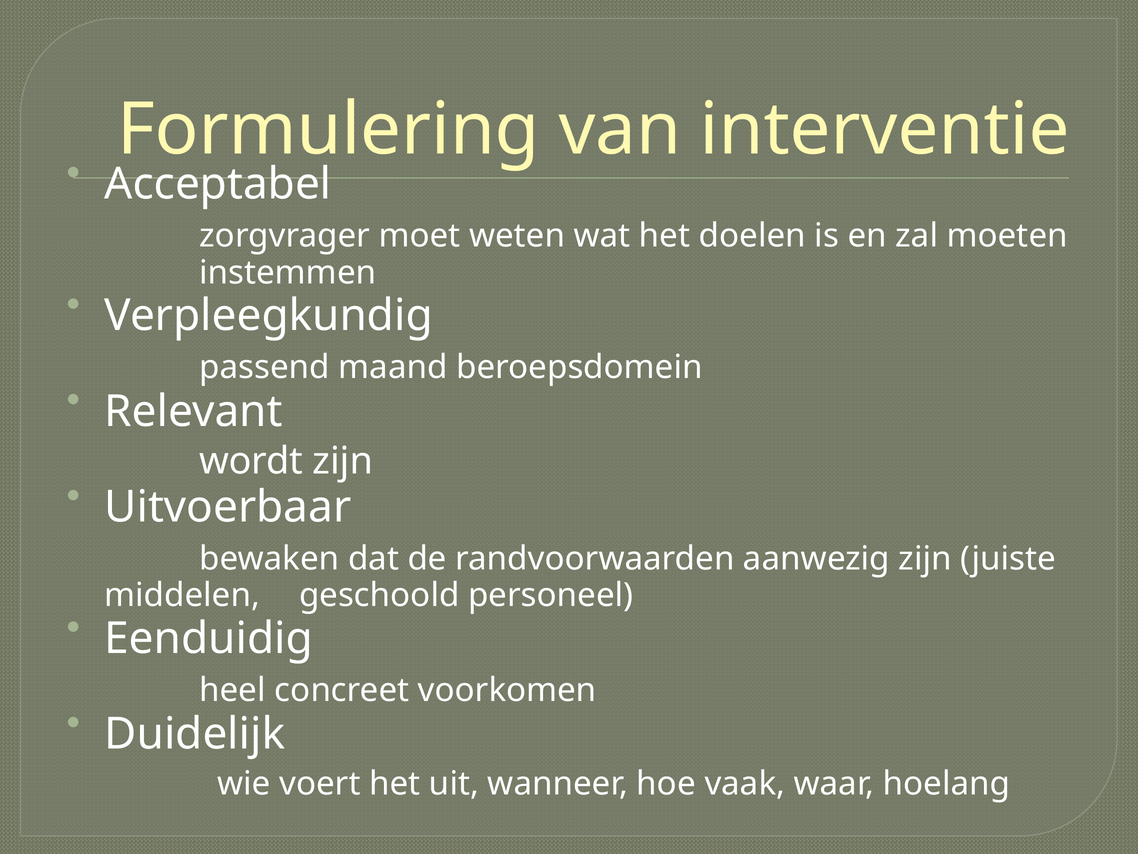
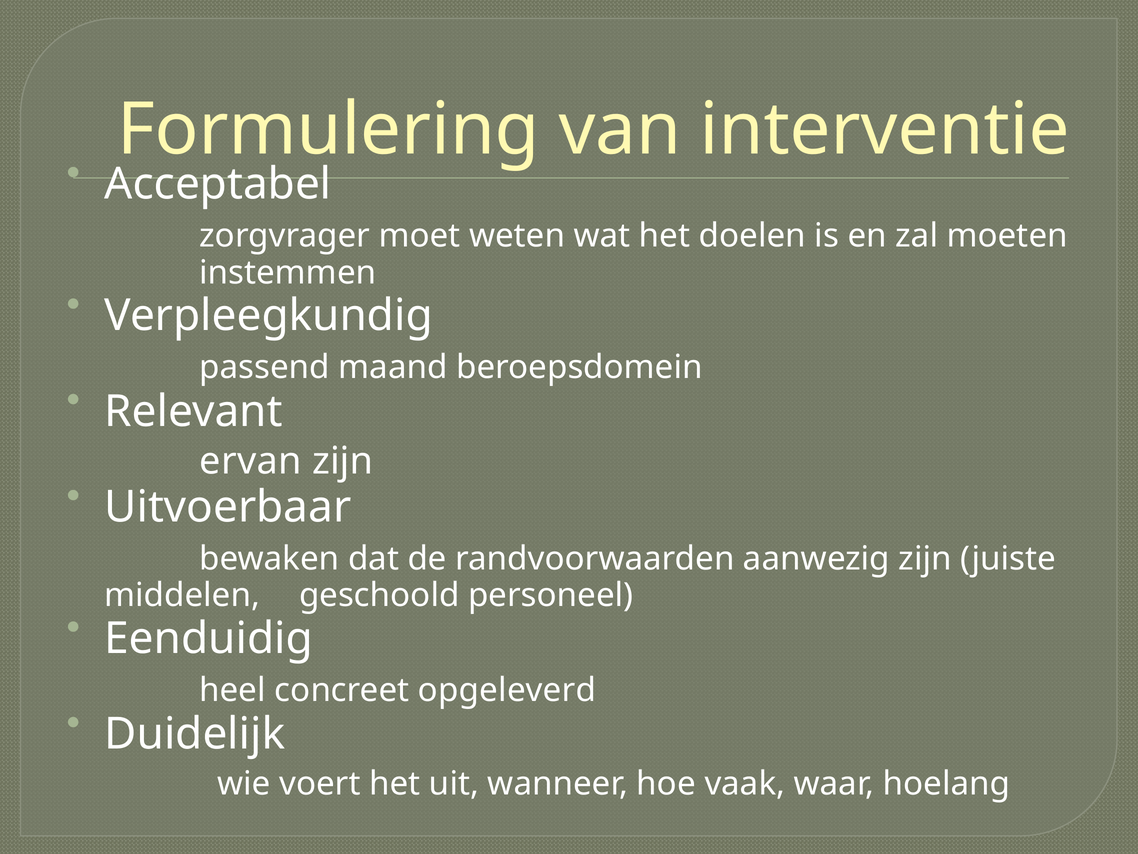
wordt: wordt -> ervan
voorkomen: voorkomen -> opgeleverd
